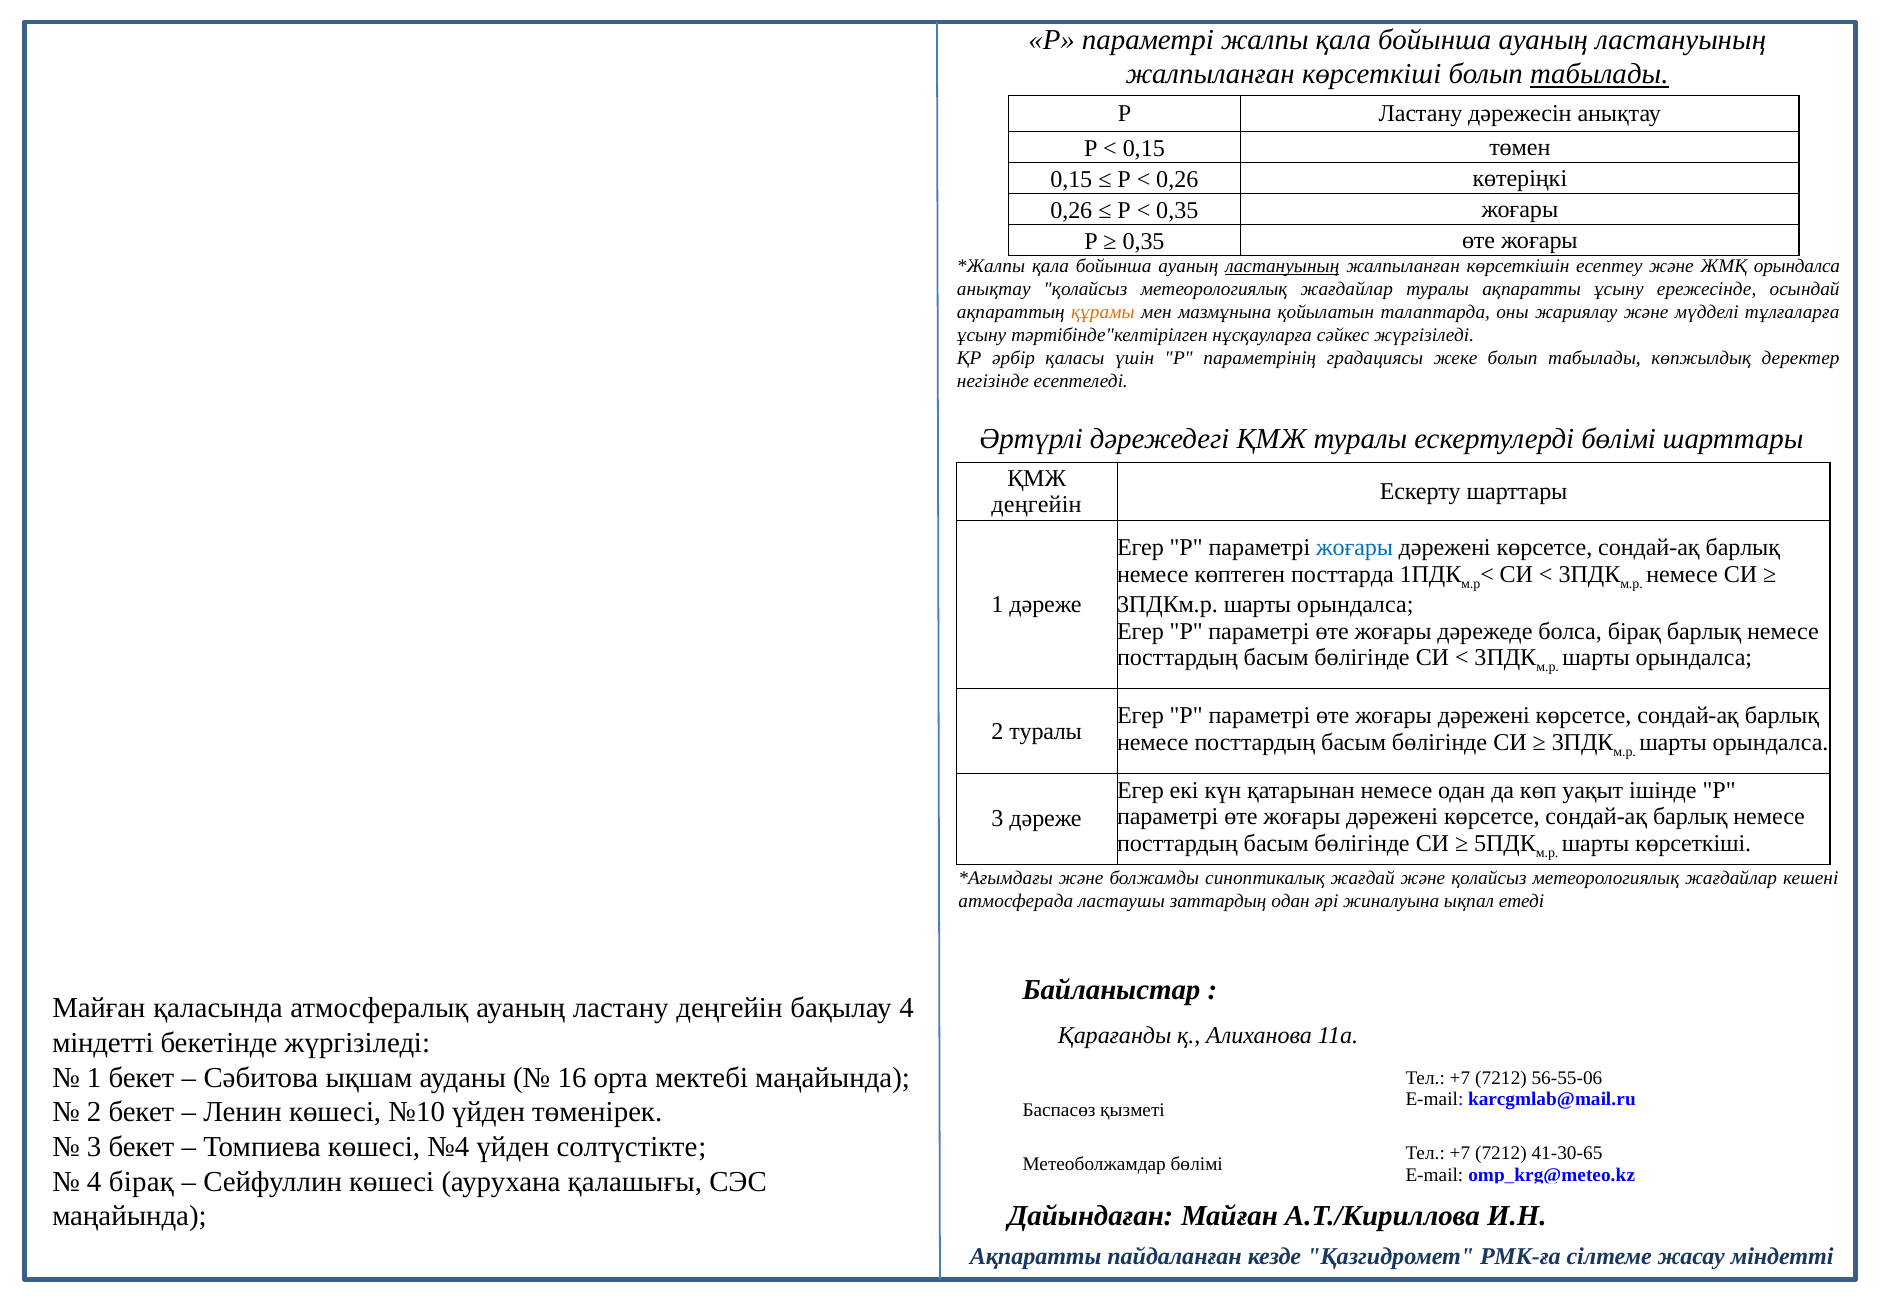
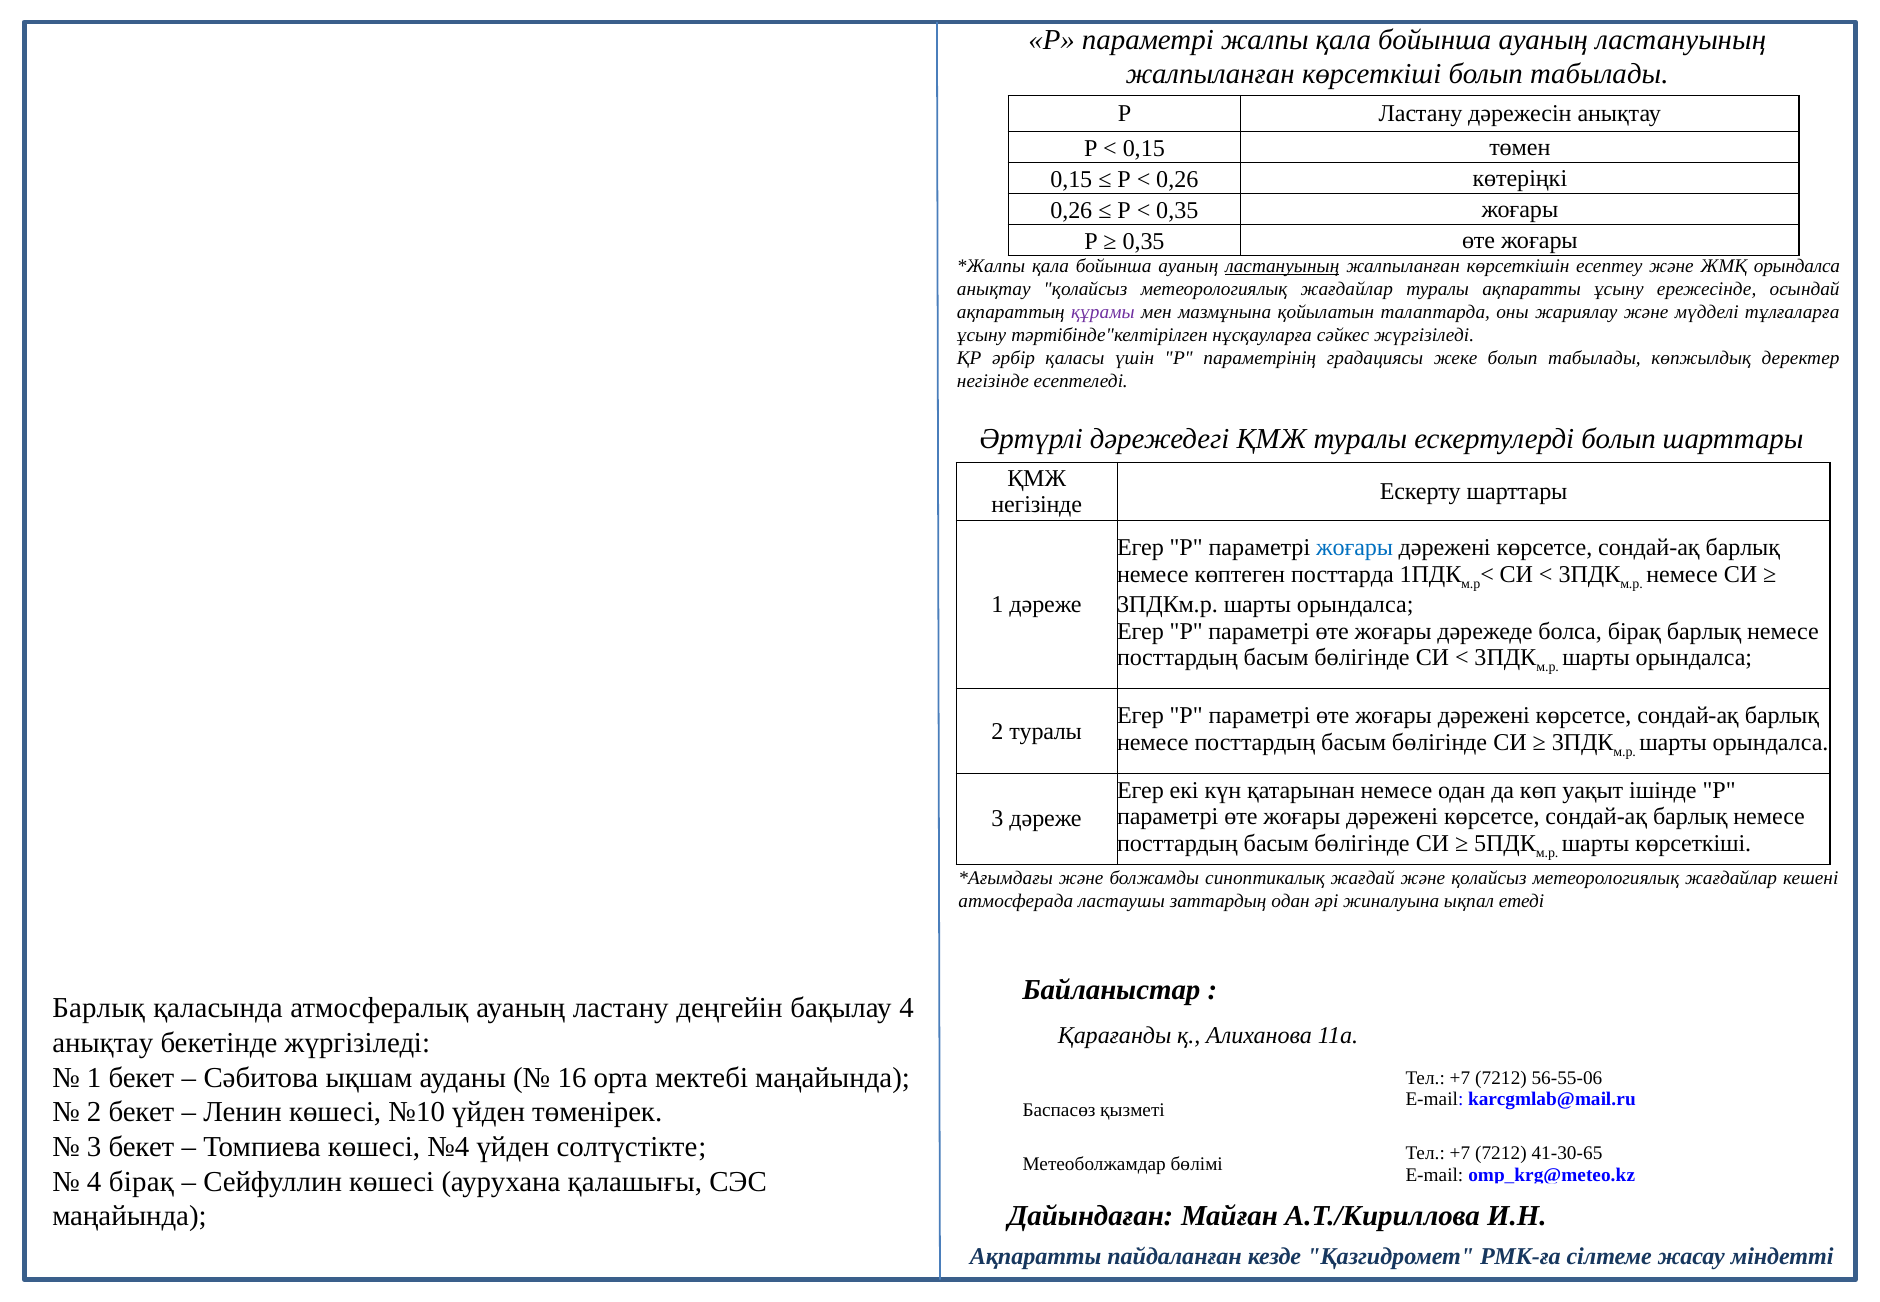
табылады at (1599, 74) underline: present -> none
құрамы colour: orange -> purple
ескертулерді бөлімі: бөлімі -> болып
деңгейін at (1037, 505): деңгейін -> негізінде
Майған at (99, 1008): Майған -> Барлық
міндетті at (103, 1042): міндетті -> анықтау
